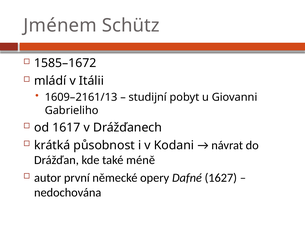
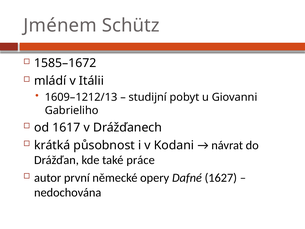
1609–2161/13: 1609–2161/13 -> 1609–1212/13
méně: méně -> práce
